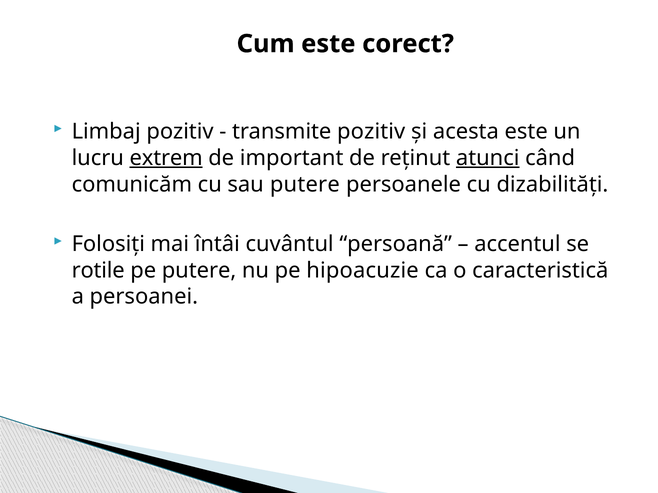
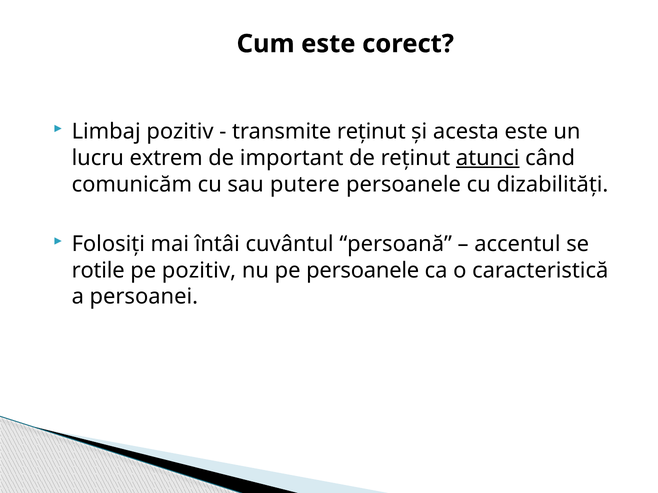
transmite pozitiv: pozitiv -> reținut
extrem underline: present -> none
pe putere: putere -> pozitiv
pe hipoacuzie: hipoacuzie -> persoanele
